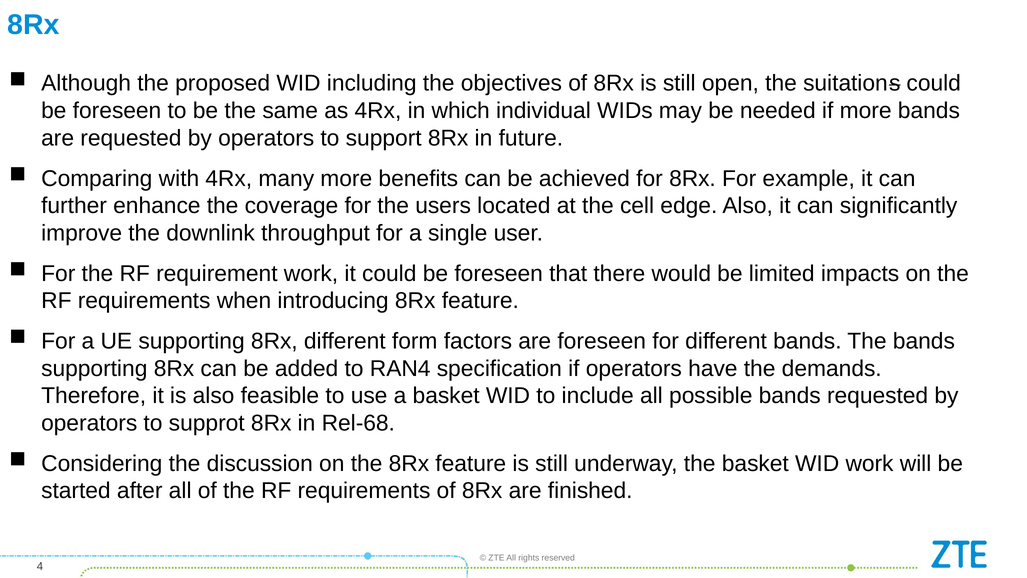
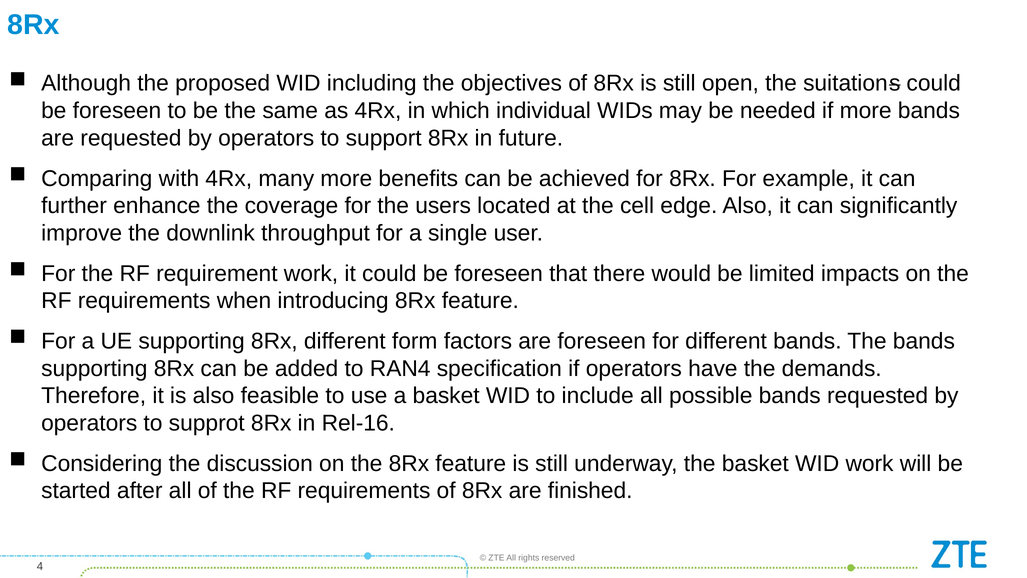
Rel-68: Rel-68 -> Rel-16
